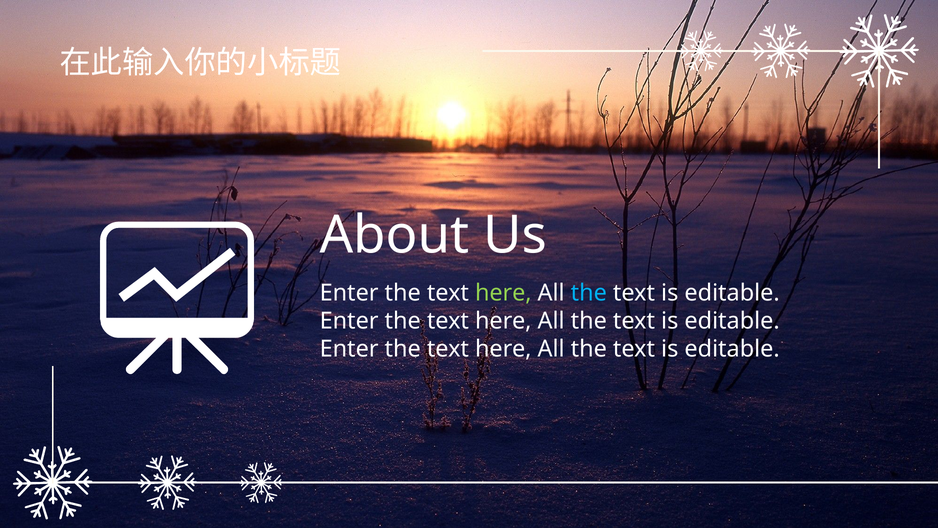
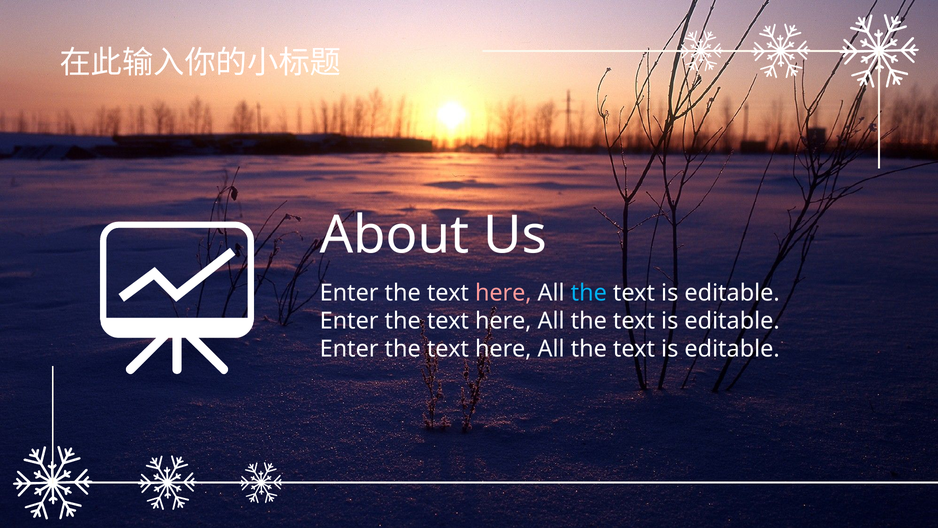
here at (503, 293) colour: light green -> pink
